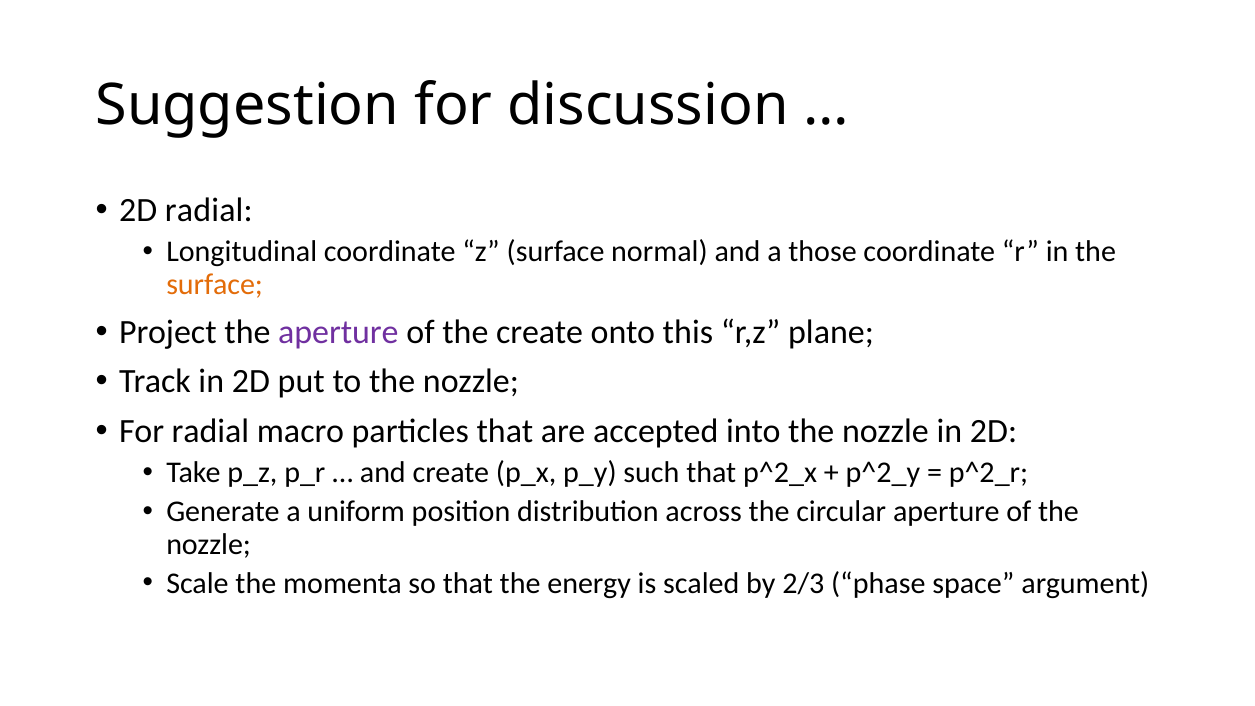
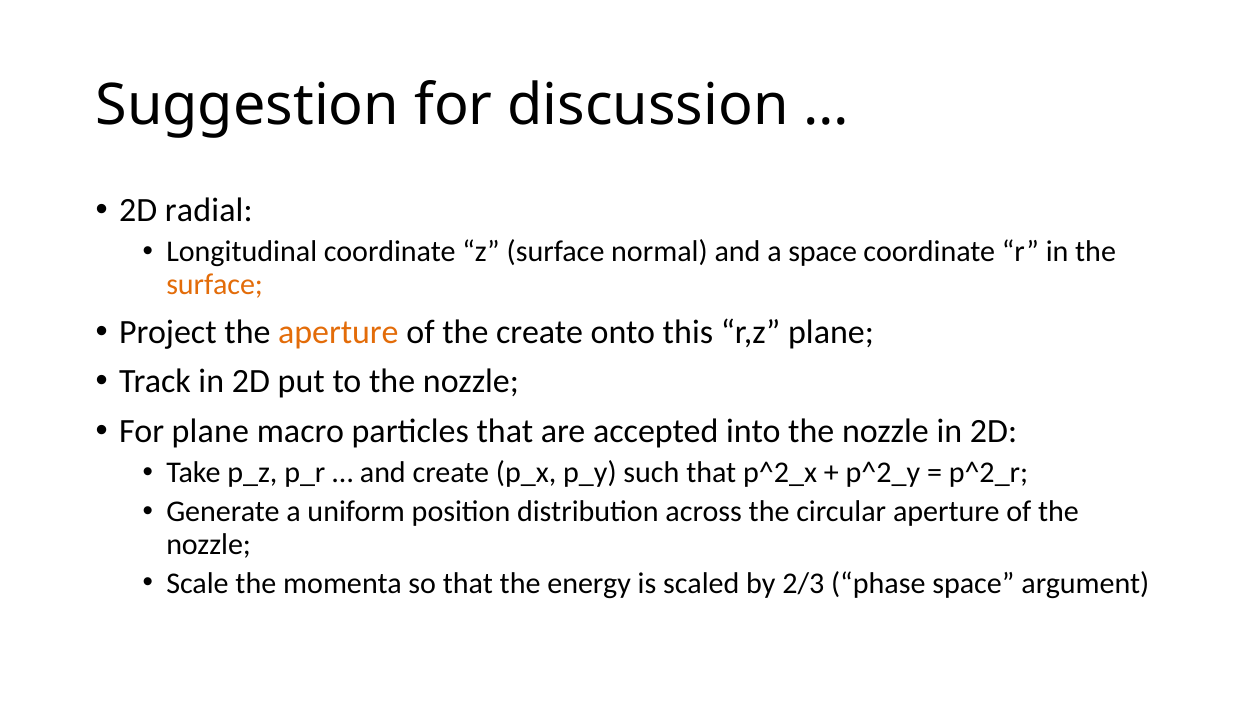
a those: those -> space
aperture at (338, 332) colour: purple -> orange
For radial: radial -> plane
